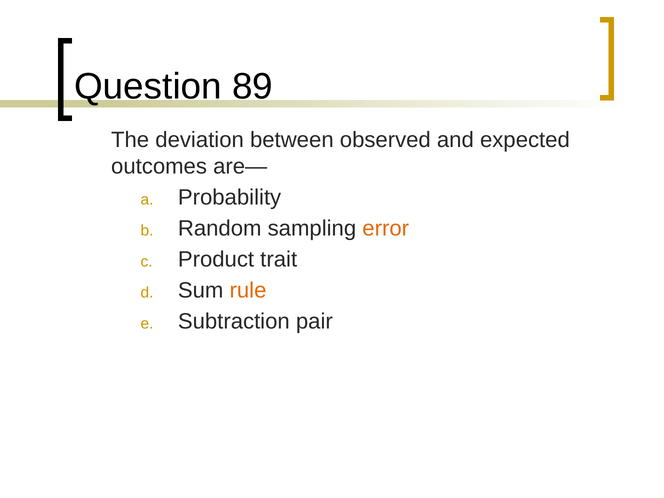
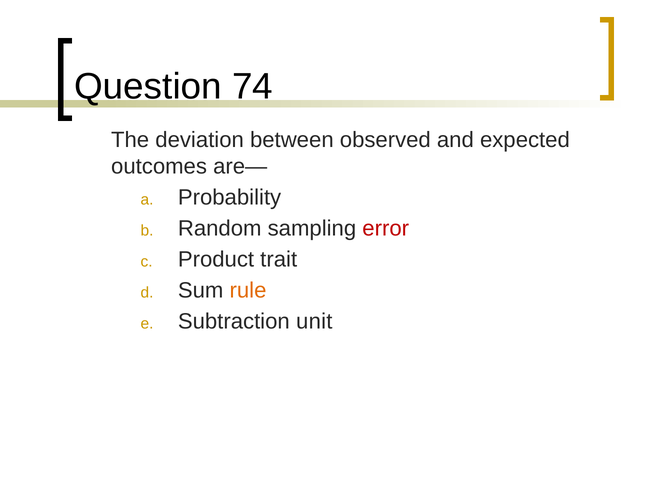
89: 89 -> 74
error colour: orange -> red
pair: pair -> unit
